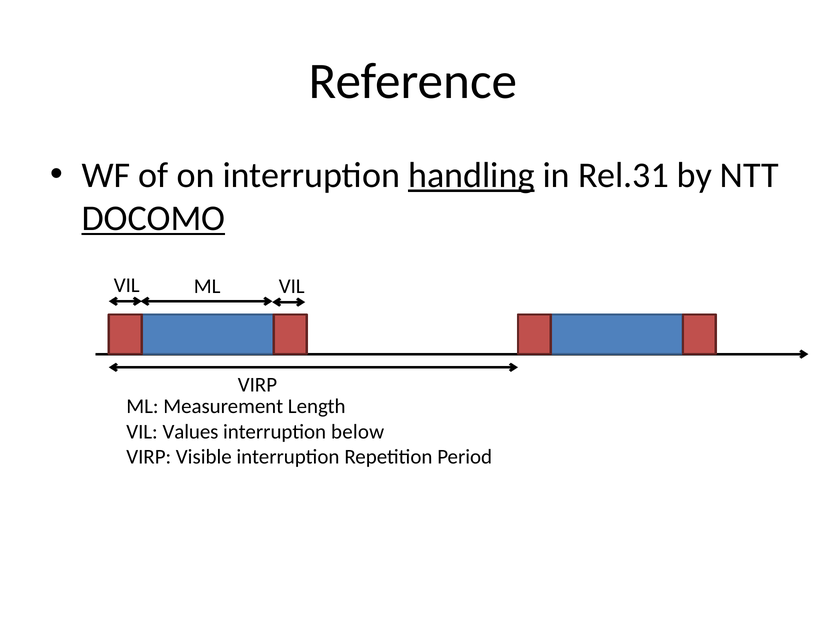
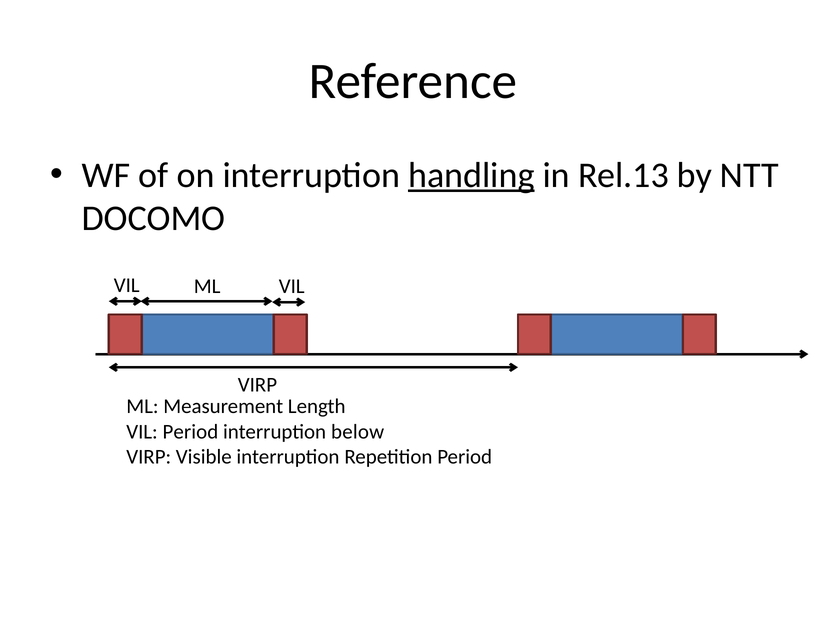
Rel.31: Rel.31 -> Rel.13
DOCOMO underline: present -> none
VIL Values: Values -> Period
